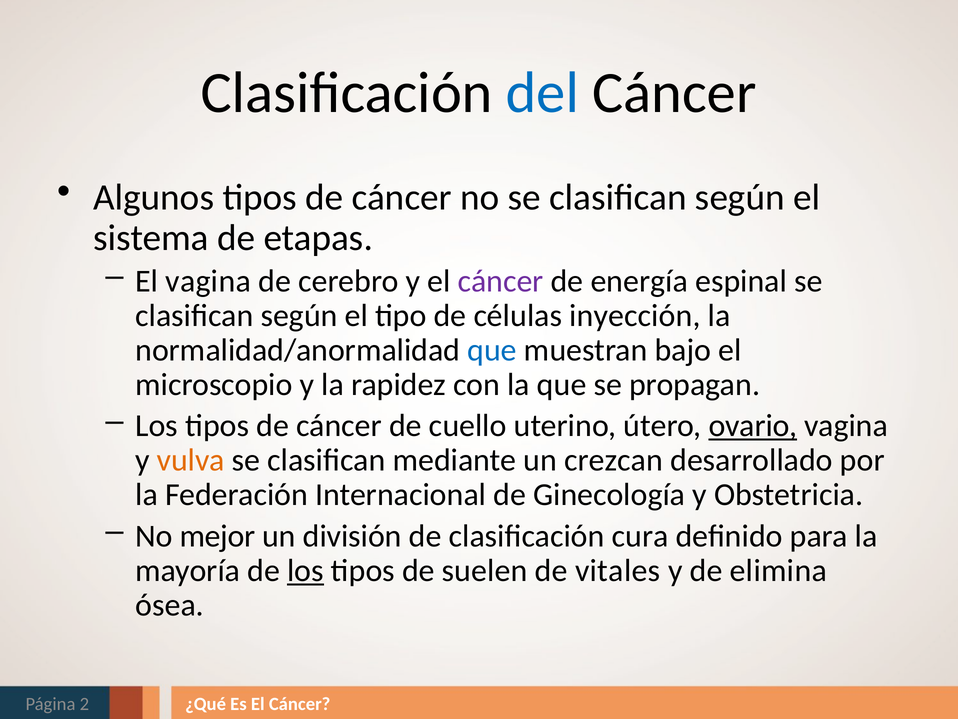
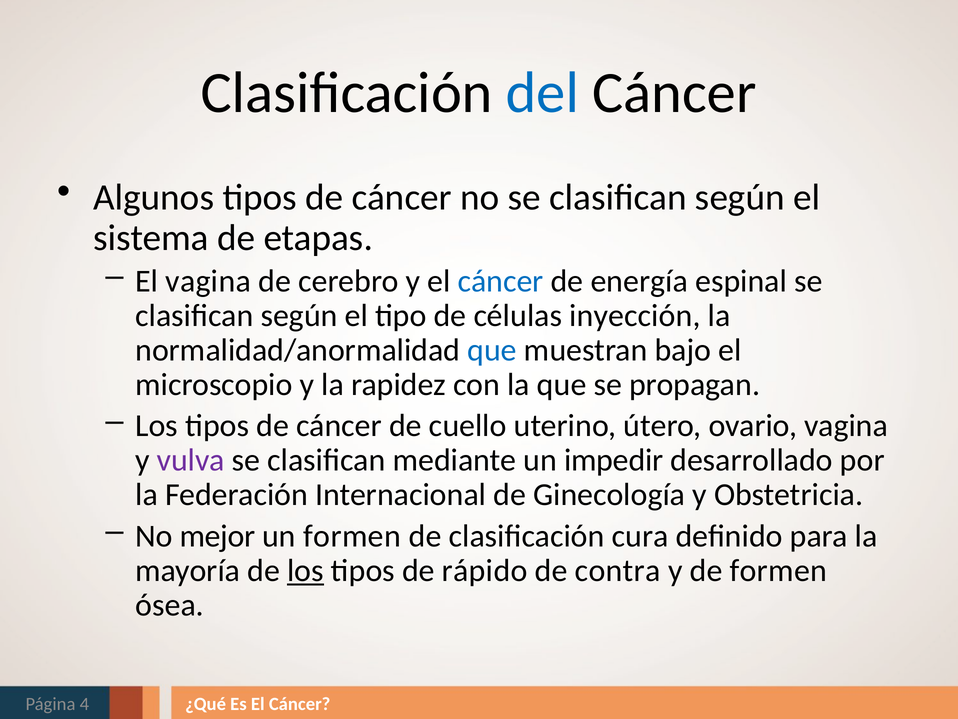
cáncer at (501, 281) colour: purple -> blue
ovario underline: present -> none
vulva colour: orange -> purple
crezcan: crezcan -> impedir
un división: división -> formen
suelen: suelen -> rápido
vitales: vitales -> contra
de elimina: elimina -> formen
2: 2 -> 4
